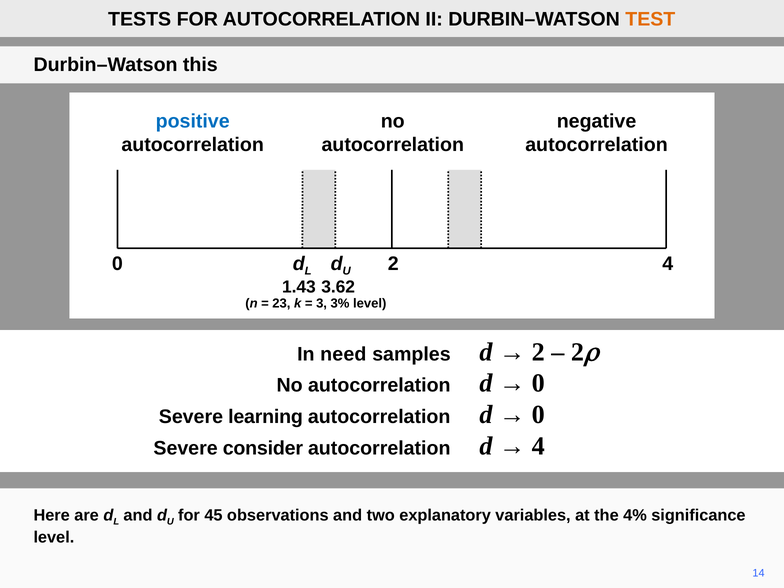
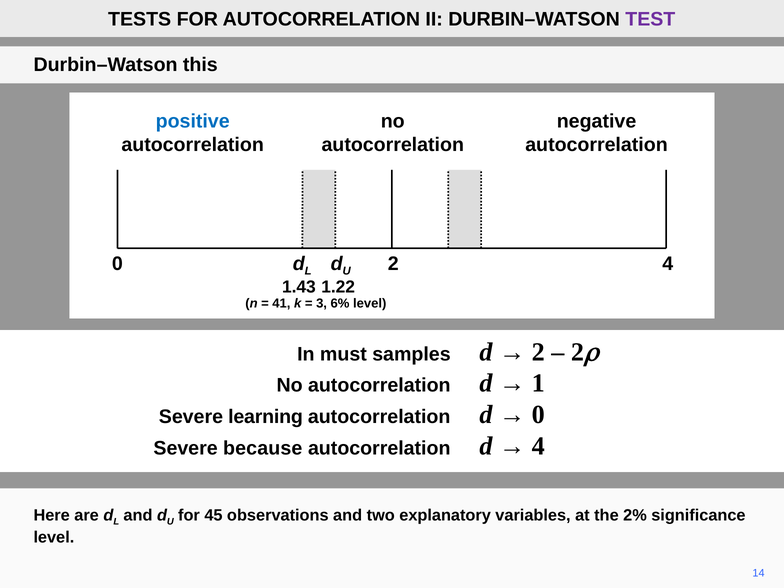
TEST colour: orange -> purple
3.62: 3.62 -> 1.22
23: 23 -> 41
3%: 3% -> 6%
need: need -> must
0 at (538, 383): 0 -> 1
consider: consider -> because
4%: 4% -> 2%
